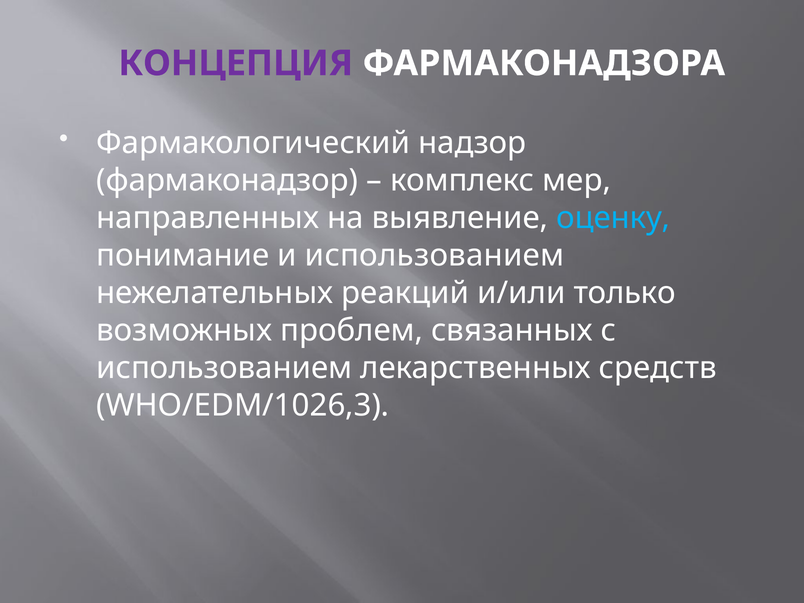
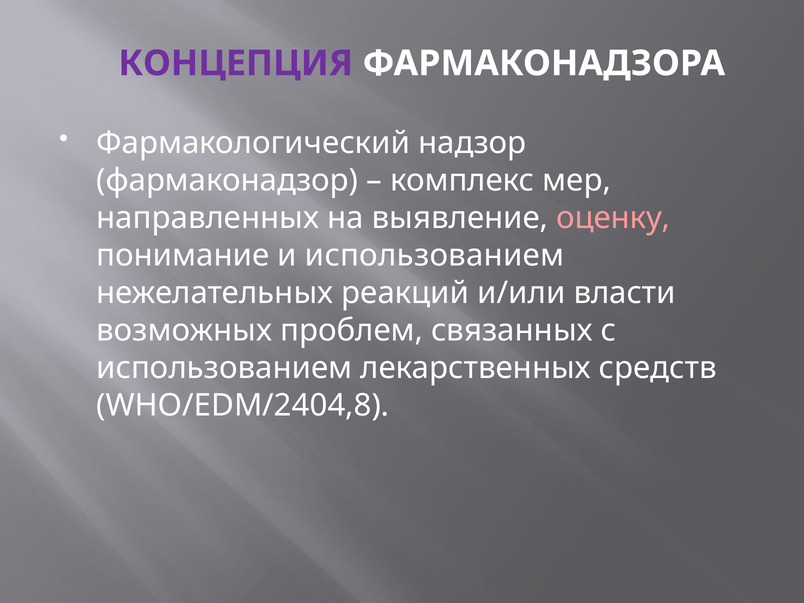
оценку colour: light blue -> pink
только: только -> власти
WHO/EDM/1026,3: WHO/EDM/1026,3 -> WHO/EDM/2404,8
